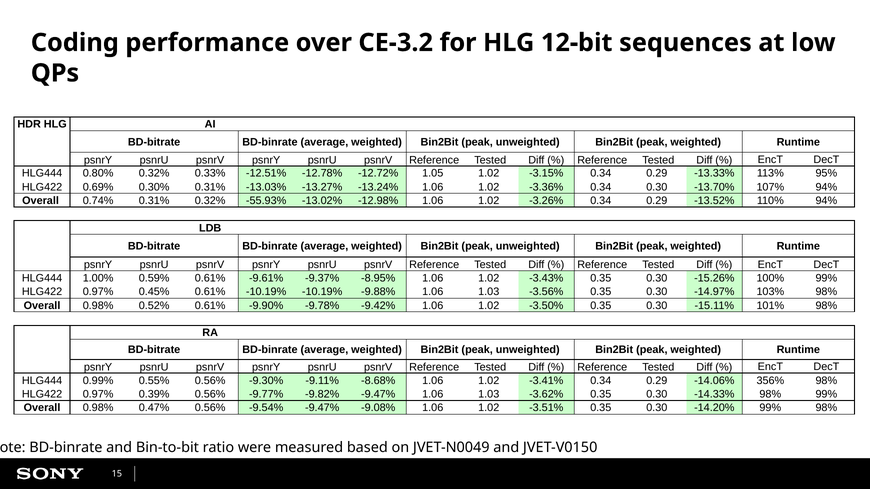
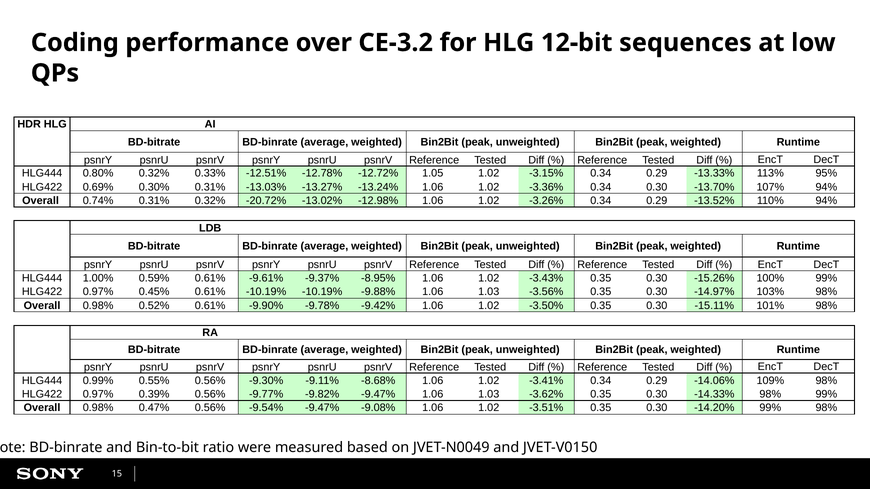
-55.93%: -55.93% -> -20.72%
356%: 356% -> 109%
